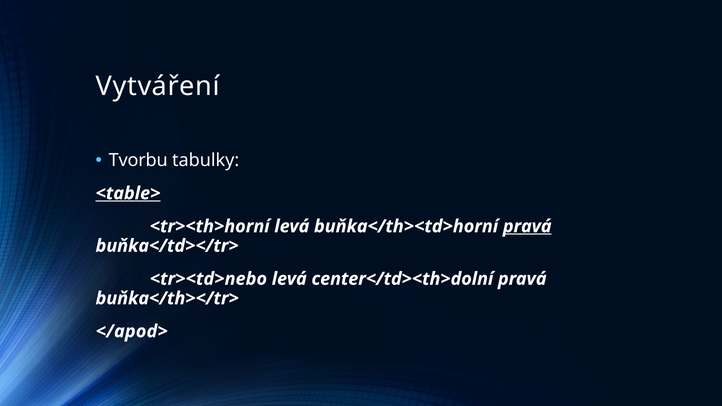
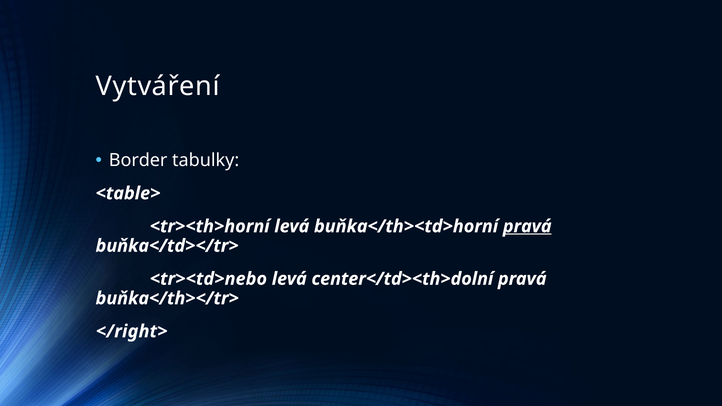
Tvorbu: Tvorbu -> Border
<table> underline: present -> none
</apod>: </apod> -> </right>
